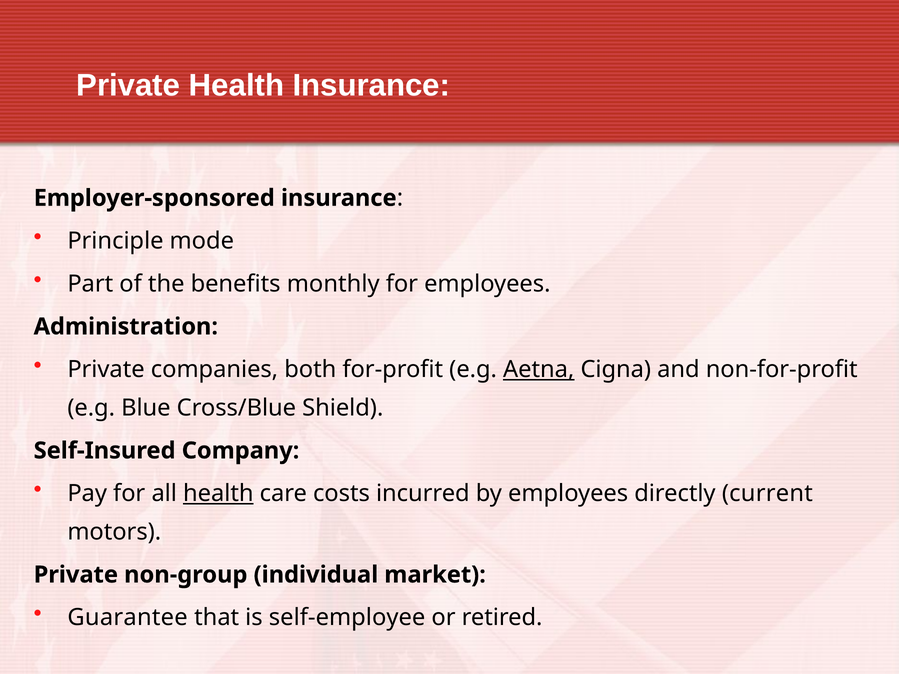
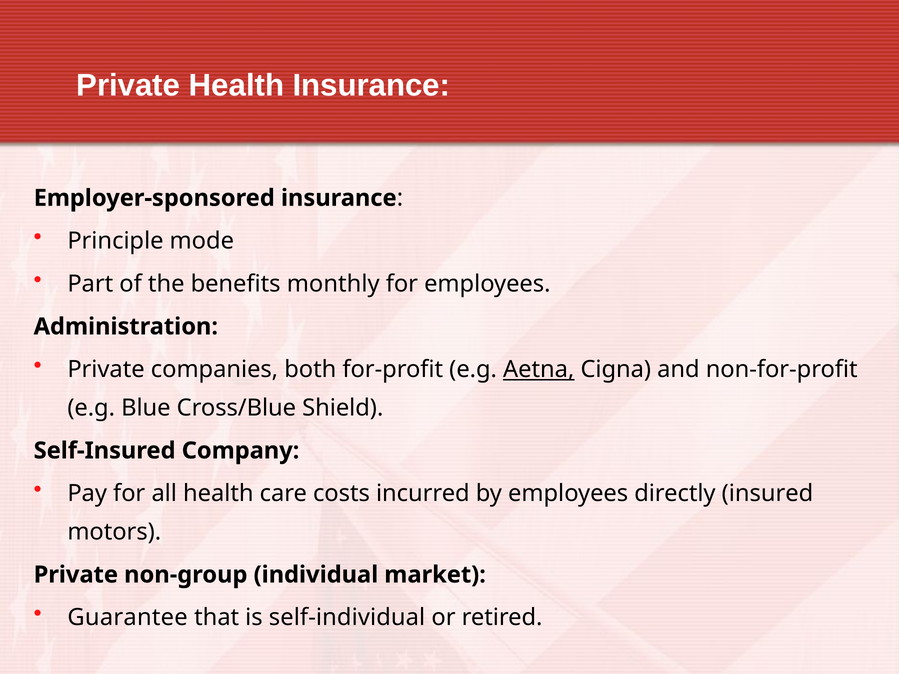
health at (218, 494) underline: present -> none
current: current -> insured
self-employee: self-employee -> self-individual
